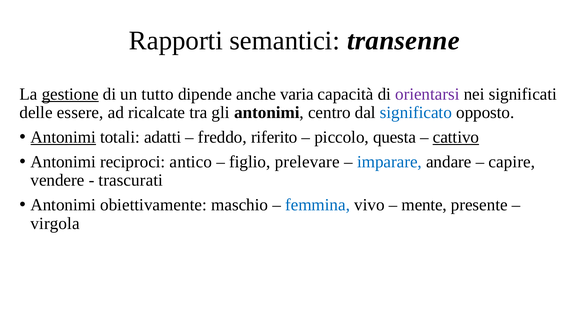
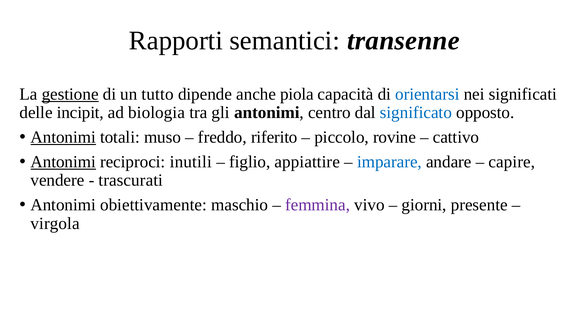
varia: varia -> piola
orientarsi colour: purple -> blue
essere: essere -> incipit
ricalcate: ricalcate -> biologia
adatti: adatti -> muso
questa: questa -> rovine
cattivo underline: present -> none
Antonimi at (63, 162) underline: none -> present
antico: antico -> inutili
prelevare: prelevare -> appiattire
femmina colour: blue -> purple
mente: mente -> giorni
